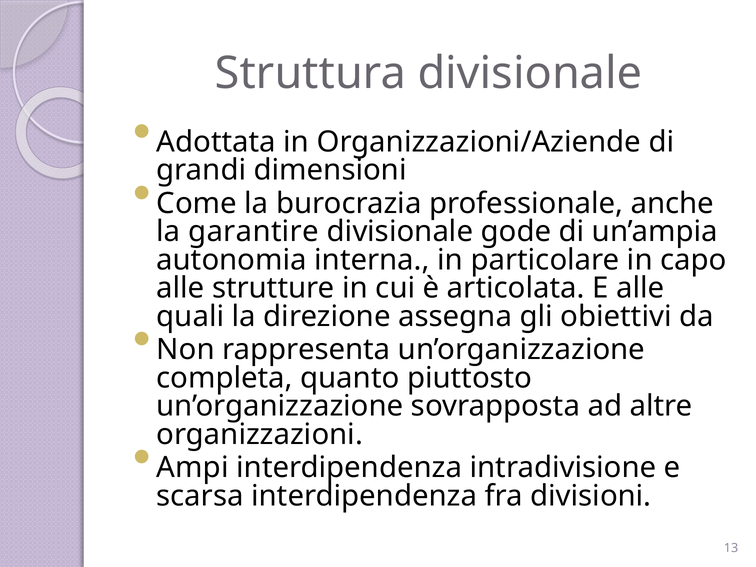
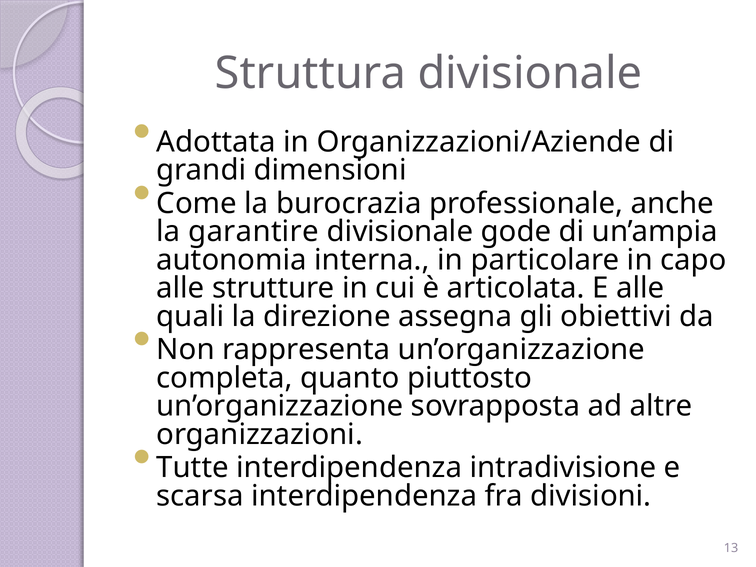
Ampi: Ampi -> Tutte
